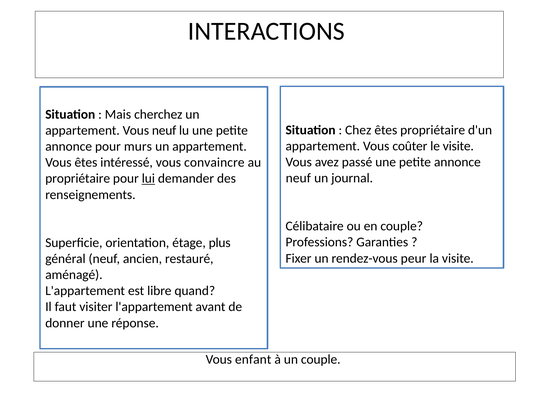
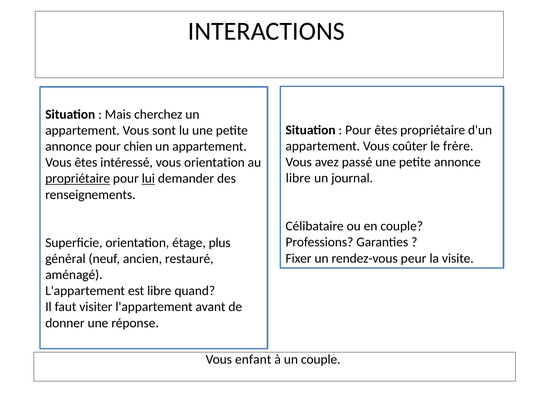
Chez at (358, 130): Chez -> Pour
Vous neuf: neuf -> sont
le visite: visite -> frère
murs: murs -> chien
vous convaincre: convaincre -> orientation
neuf at (298, 178): neuf -> libre
propriétaire at (78, 179) underline: none -> present
